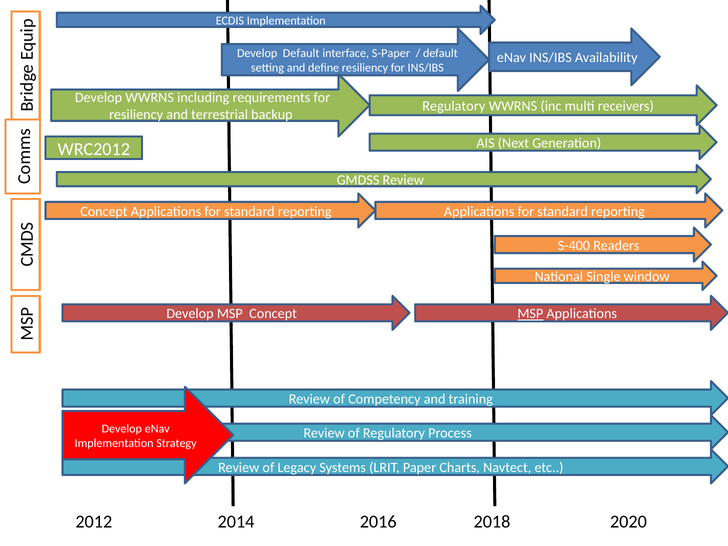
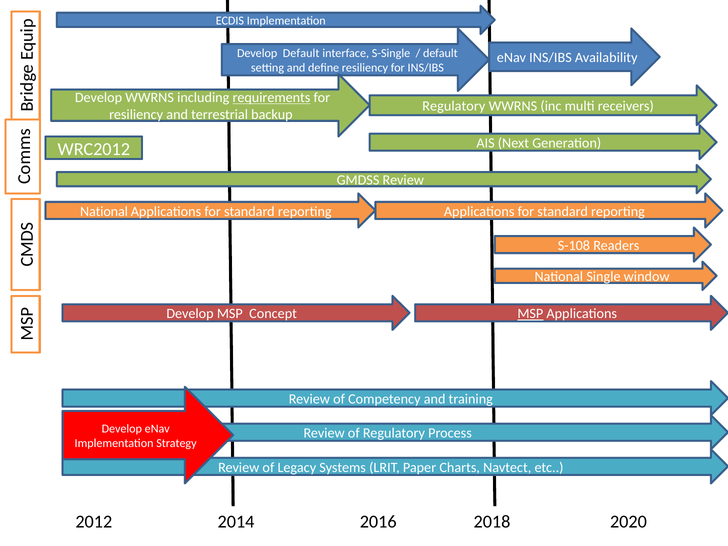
S-Paper: S-Paper -> S-Single
requirements underline: none -> present
Concept at (104, 211): Concept -> National
S-400: S-400 -> S-108
